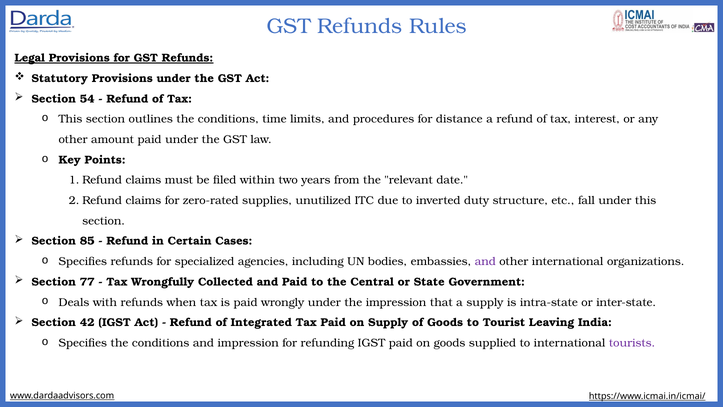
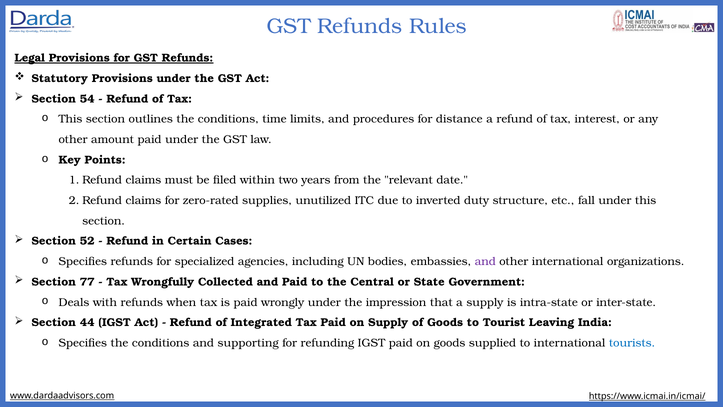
85: 85 -> 52
42: 42 -> 44
and impression: impression -> supporting
tourists colour: purple -> blue
